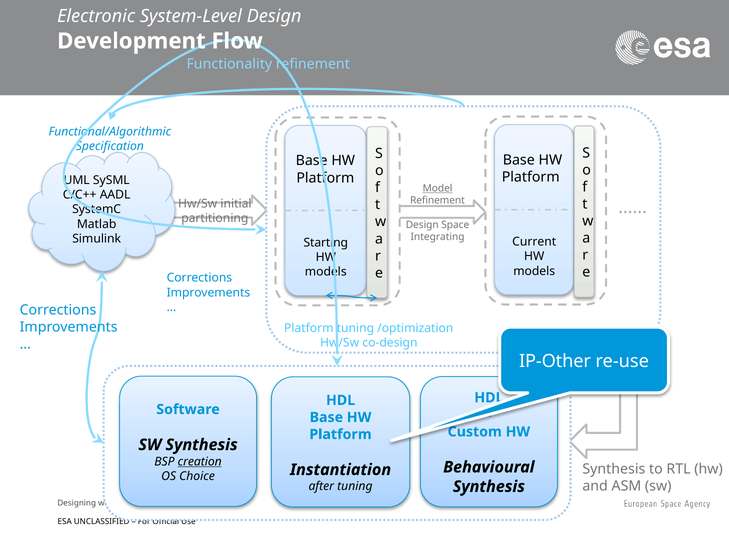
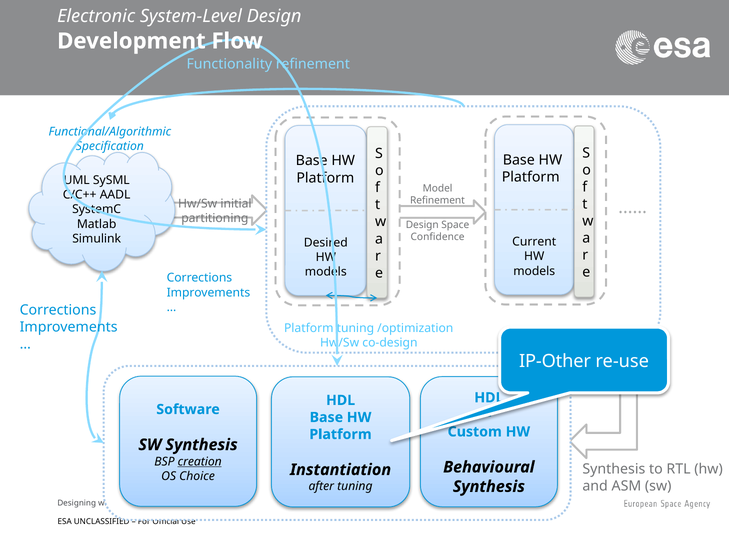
Model underline: present -> none
Integrating: Integrating -> Confidence
Starting: Starting -> Desired
